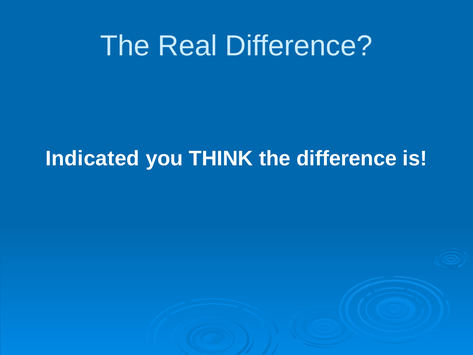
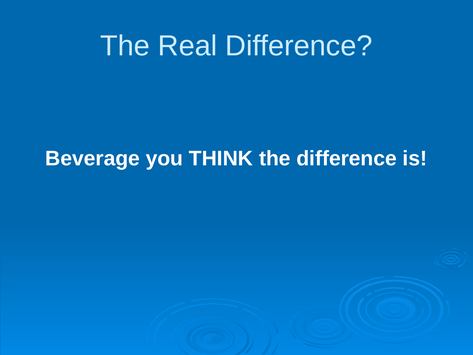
Indicated: Indicated -> Beverage
